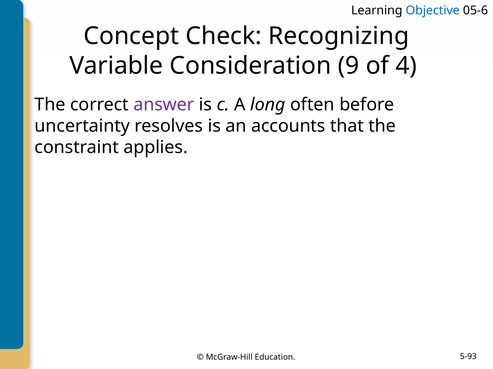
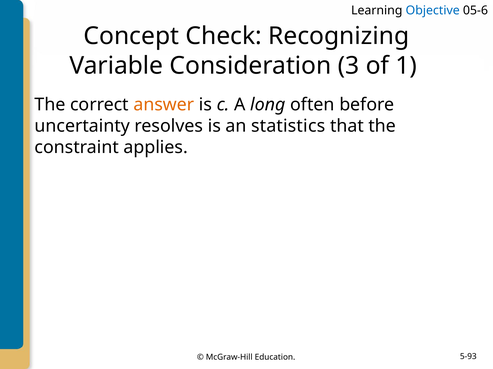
9: 9 -> 3
4: 4 -> 1
answer colour: purple -> orange
accounts: accounts -> statistics
